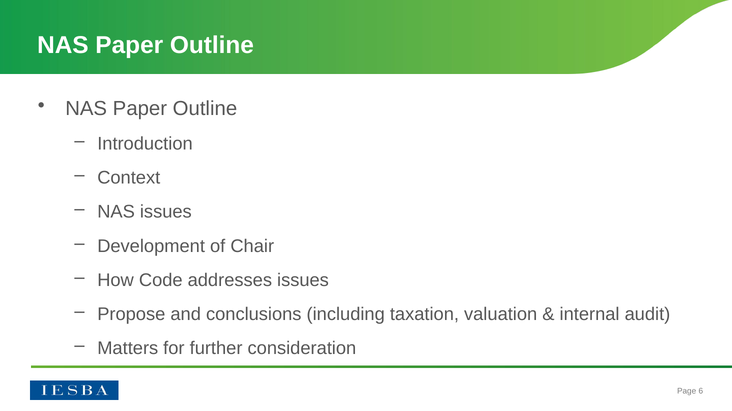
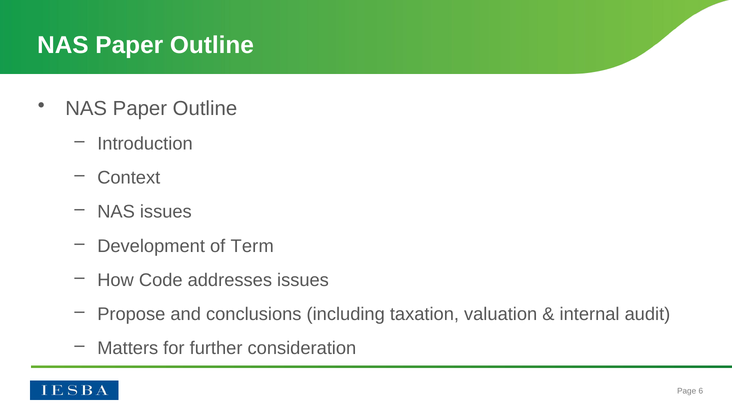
Chair: Chair -> Term
